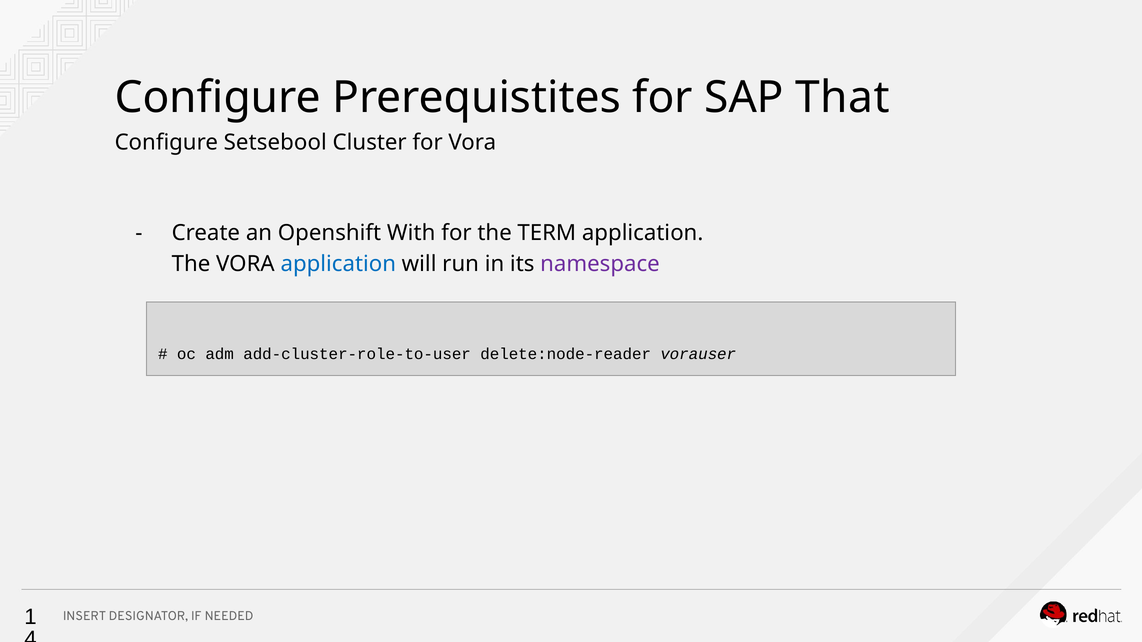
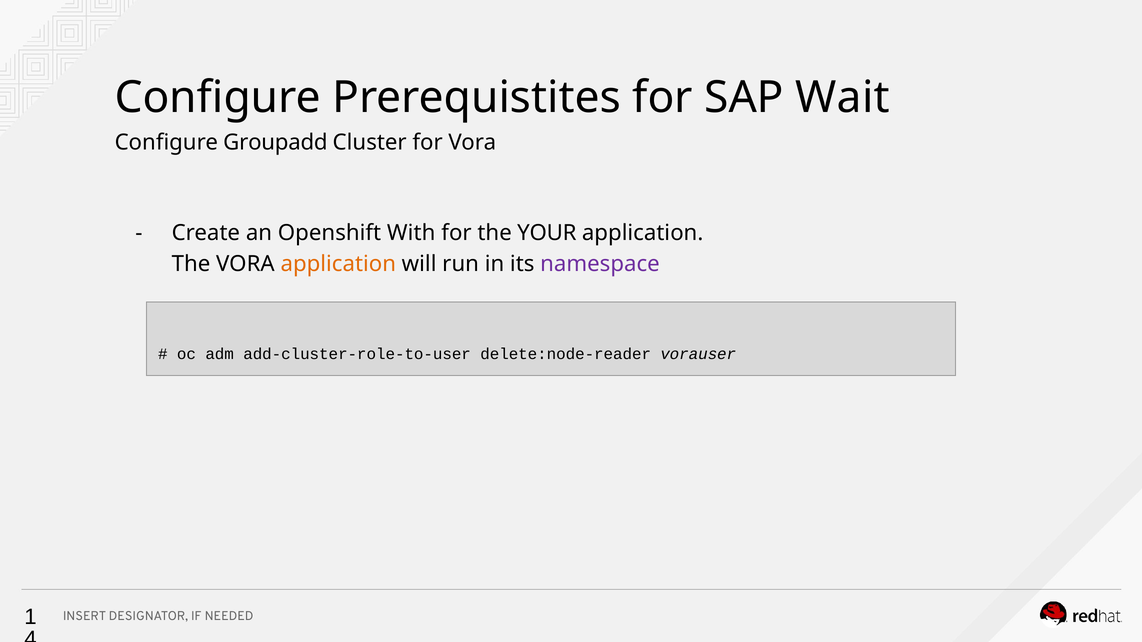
That: That -> Wait
Setsebool: Setsebool -> Groupadd
TERM: TERM -> YOUR
application at (338, 264) colour: blue -> orange
